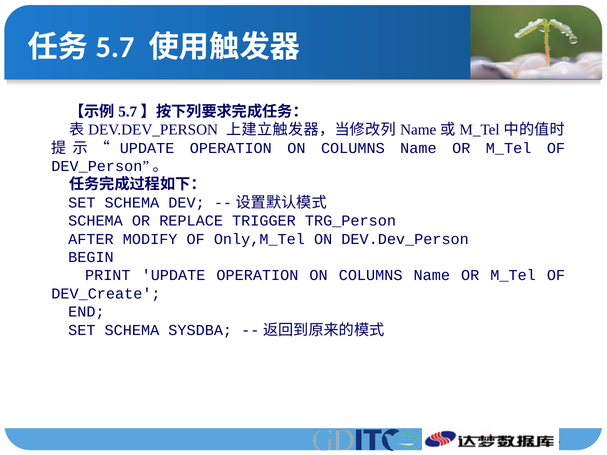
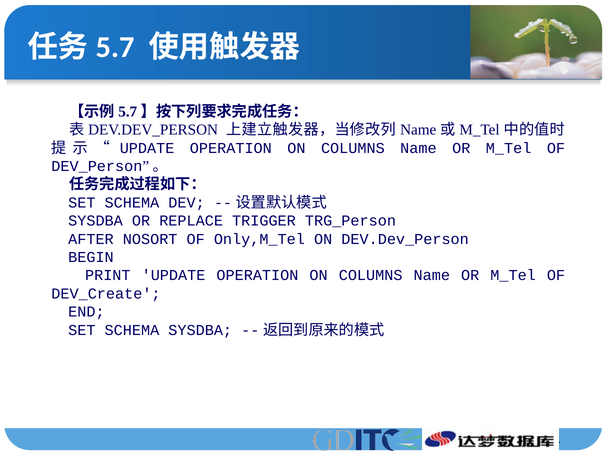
SCHEMA at (96, 221): SCHEMA -> SYSDBA
MODIFY: MODIFY -> NOSORT
